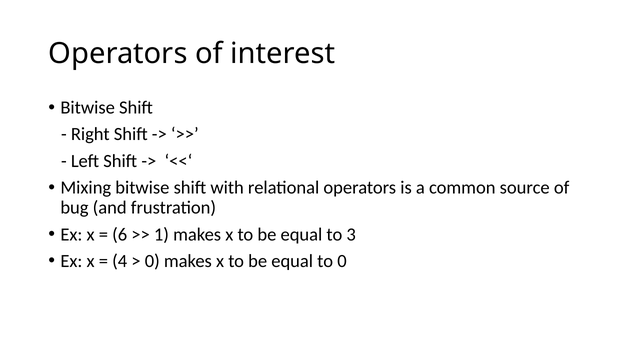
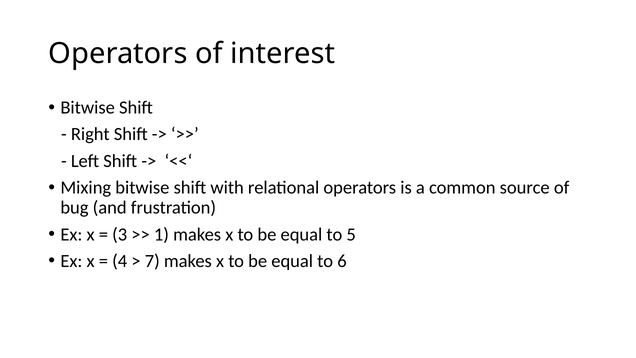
6: 6 -> 3
3: 3 -> 5
0 at (152, 261): 0 -> 7
to 0: 0 -> 6
